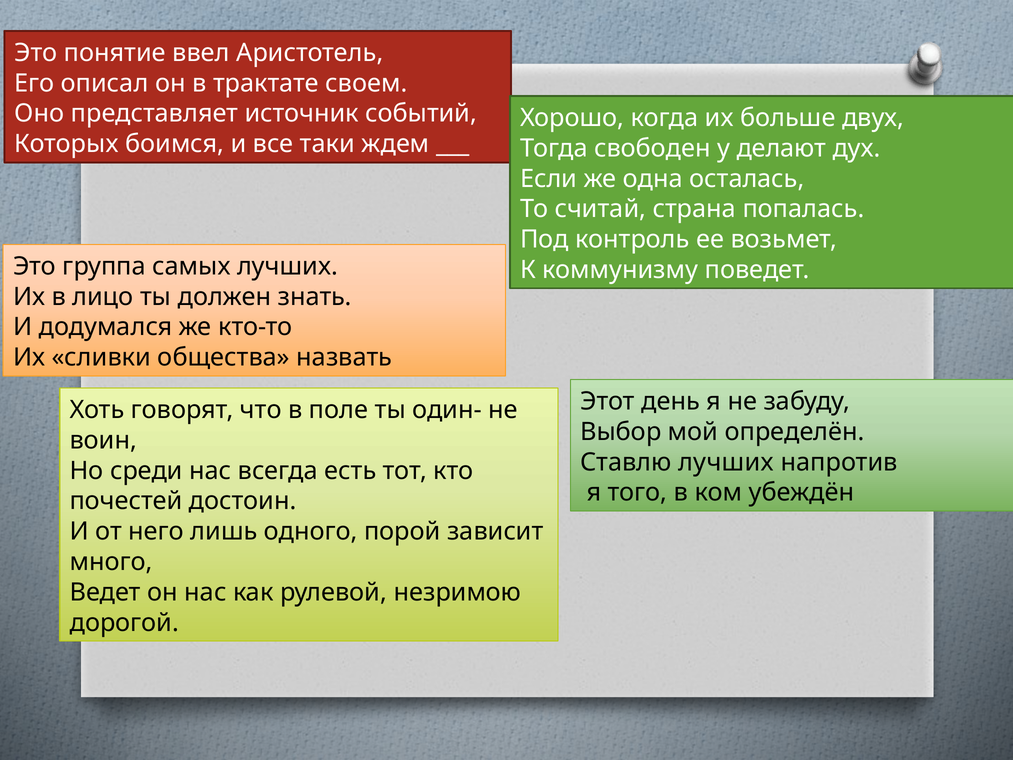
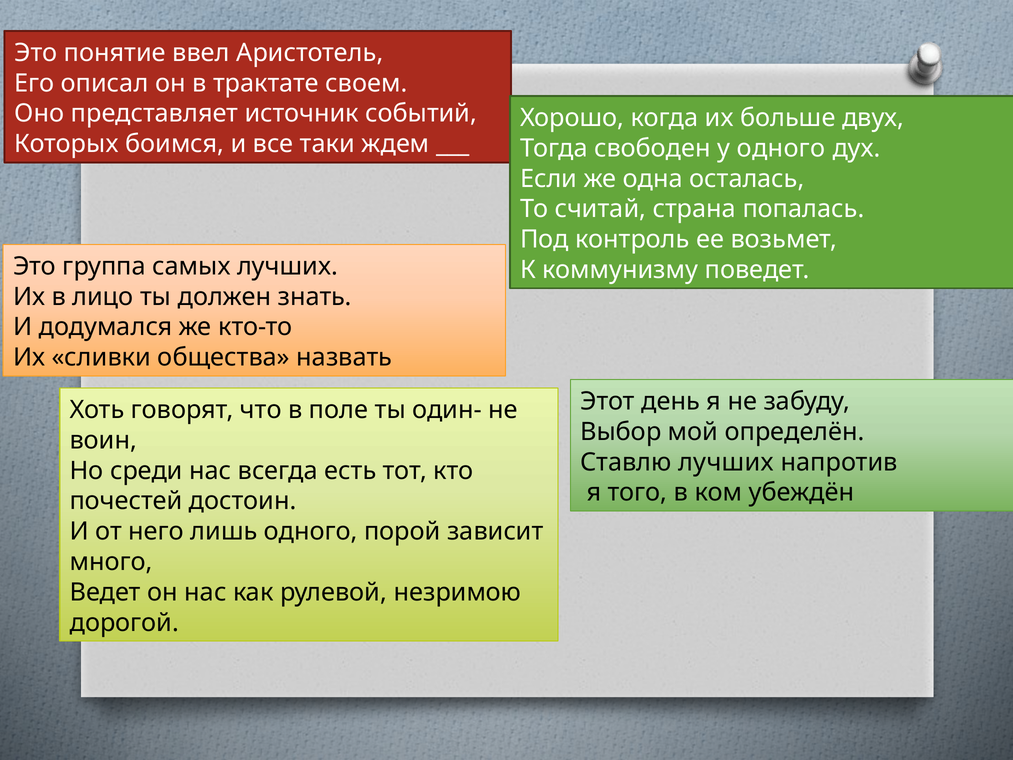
у делают: делают -> одного
